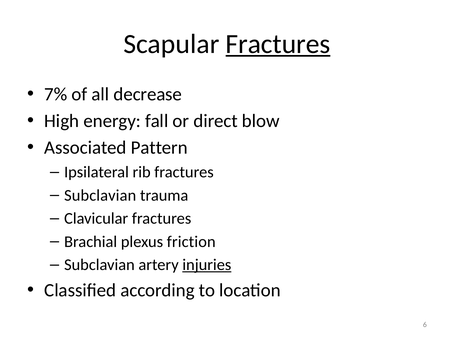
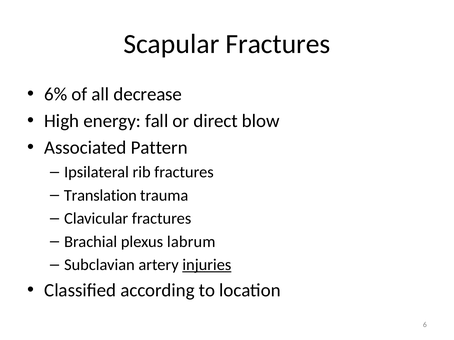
Fractures at (278, 44) underline: present -> none
7%: 7% -> 6%
Subclavian at (100, 196): Subclavian -> Translation
friction: friction -> labrum
